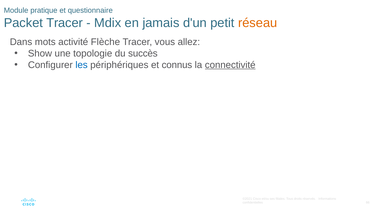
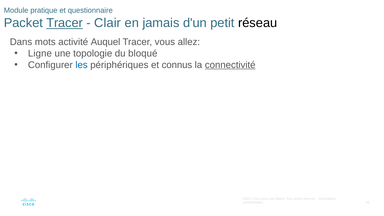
Tracer at (65, 23) underline: none -> present
Mdix: Mdix -> Clair
réseau colour: orange -> black
Flèche: Flèche -> Auquel
Show: Show -> Ligne
succès: succès -> bloqué
